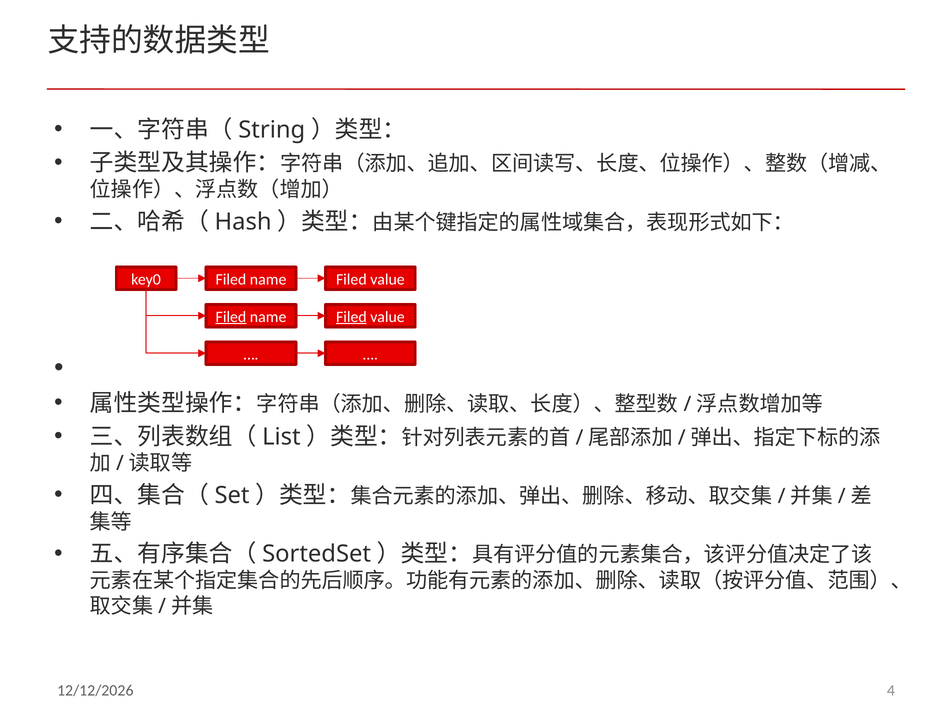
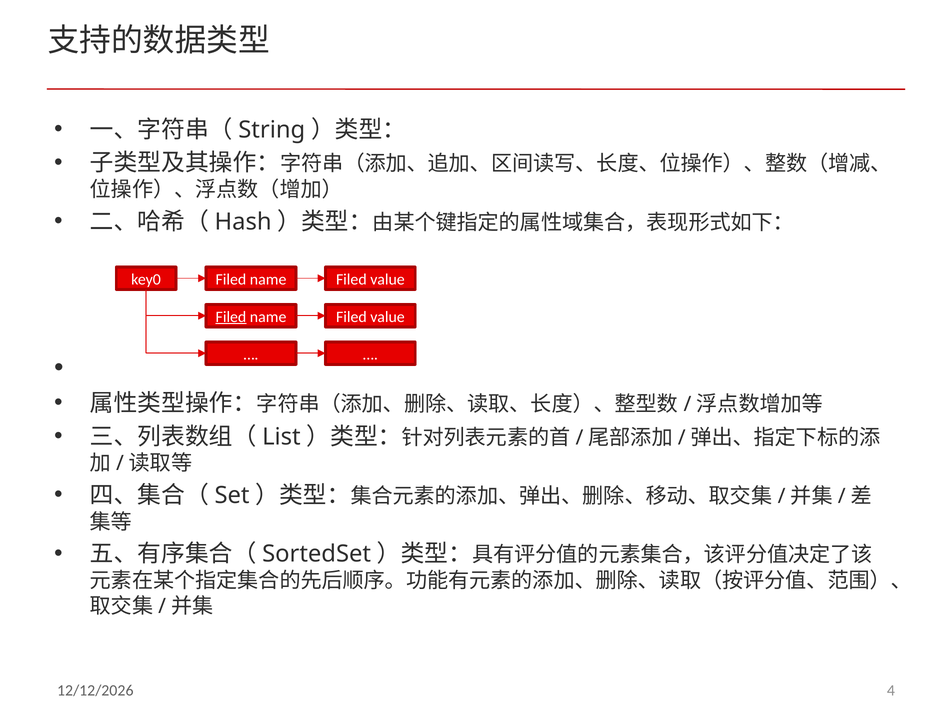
Filed at (351, 317) underline: present -> none
